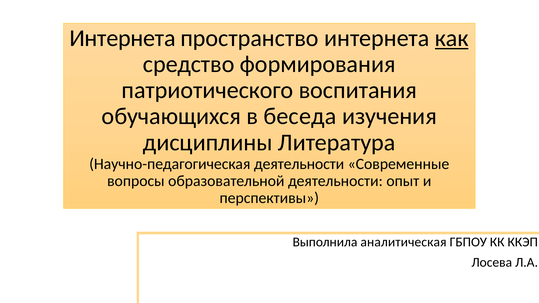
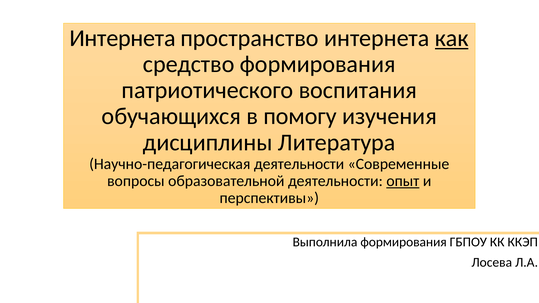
беседа: беседа -> помогу
опыт underline: none -> present
Выполнила аналитическая: аналитическая -> формирования
